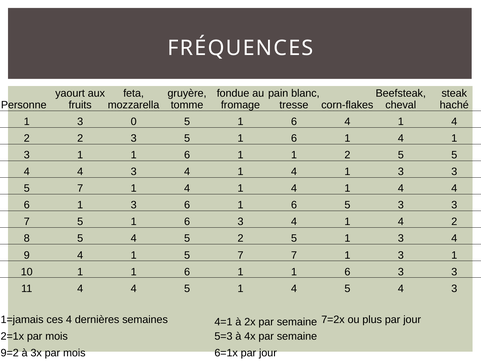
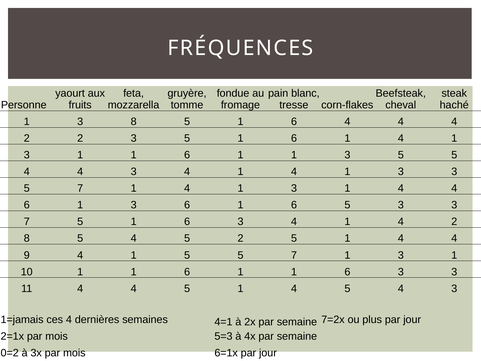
3 0: 0 -> 8
6 4 1: 1 -> 4
1 1 2: 2 -> 3
4 at (294, 188): 4 -> 3
2 5 1 3: 3 -> 4
1 5 7: 7 -> 5
9=2: 9=2 -> 0=2
